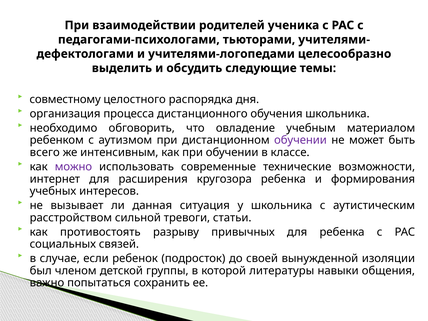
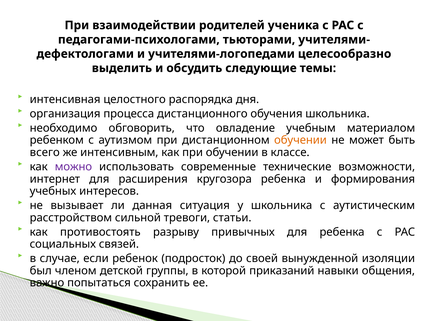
совместному: совместному -> интенсивная
обучении at (300, 140) colour: purple -> orange
литературы: литературы -> приказаний
